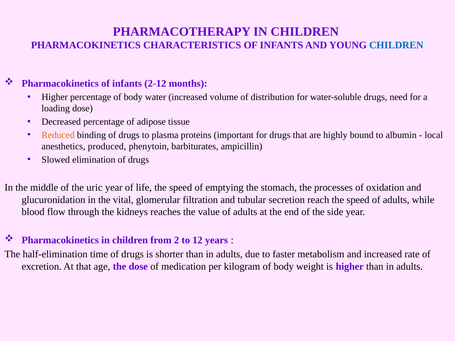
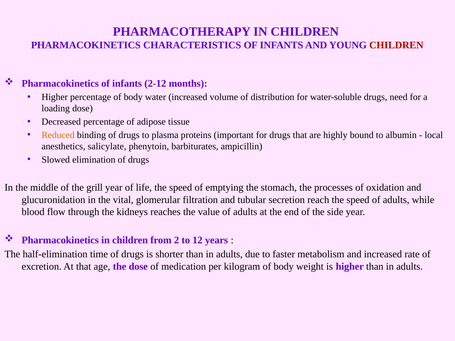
CHILDREN at (396, 45) colour: blue -> red
produced: produced -> salicylate
uric: uric -> grill
